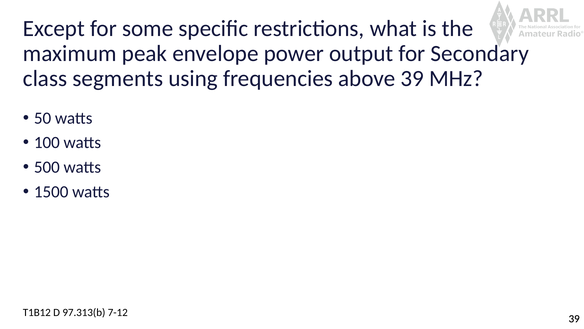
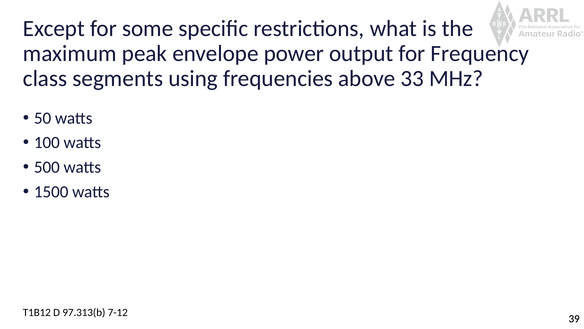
Secondary: Secondary -> Frequency
above 39: 39 -> 33
